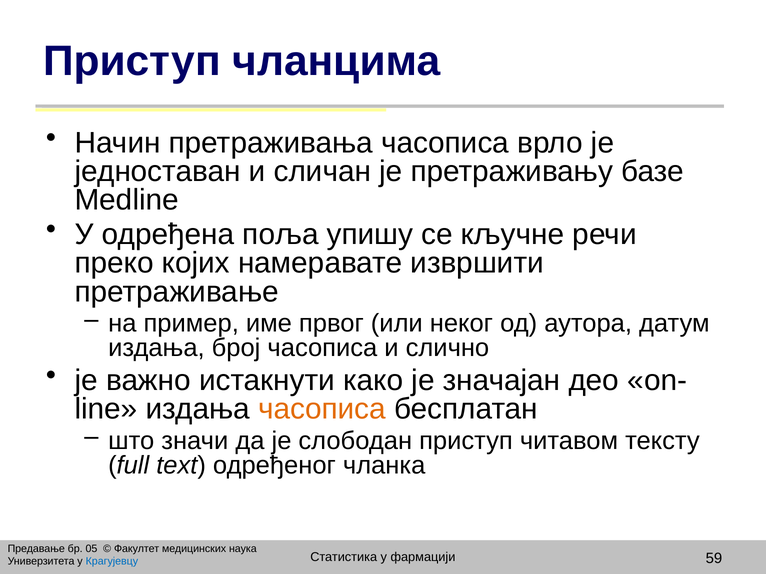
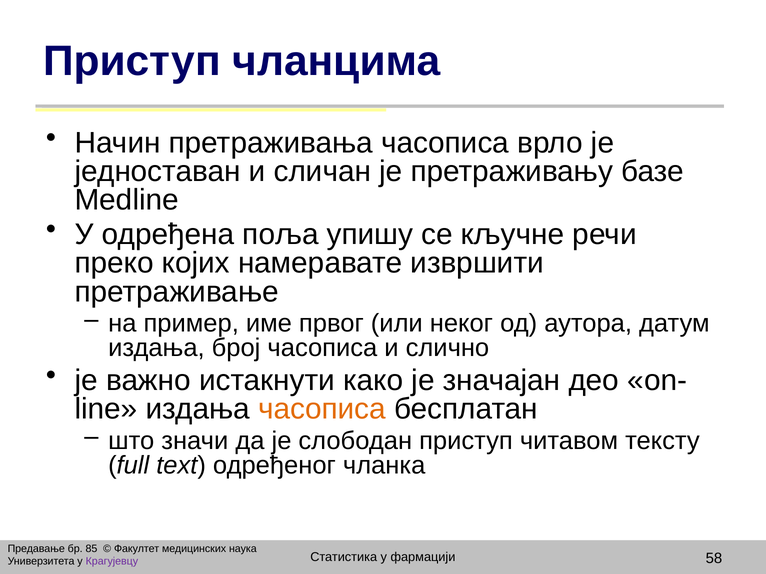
05: 05 -> 85
59: 59 -> 58
Крагујевцу colour: blue -> purple
